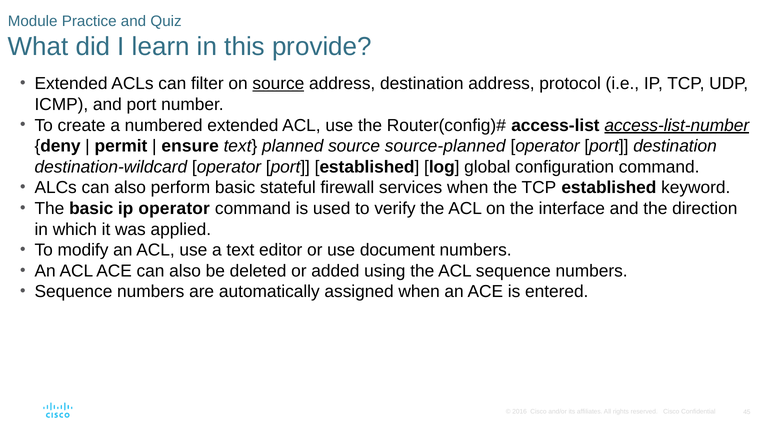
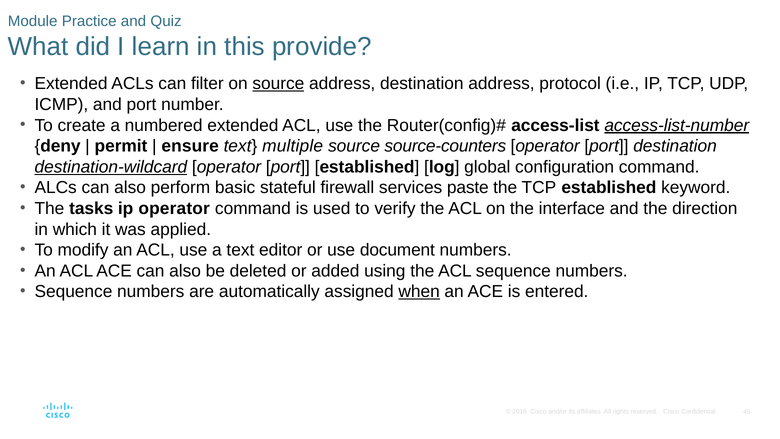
planned: planned -> multiple
source-planned: source-planned -> source-counters
destination-wildcard underline: none -> present
services when: when -> paste
The basic: basic -> tasks
when at (419, 292) underline: none -> present
